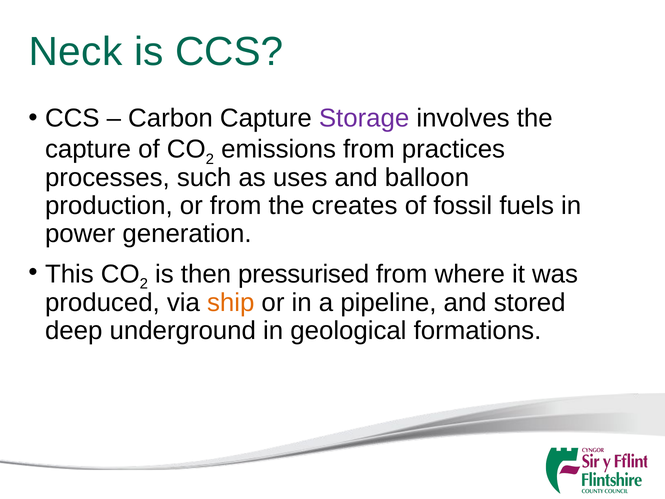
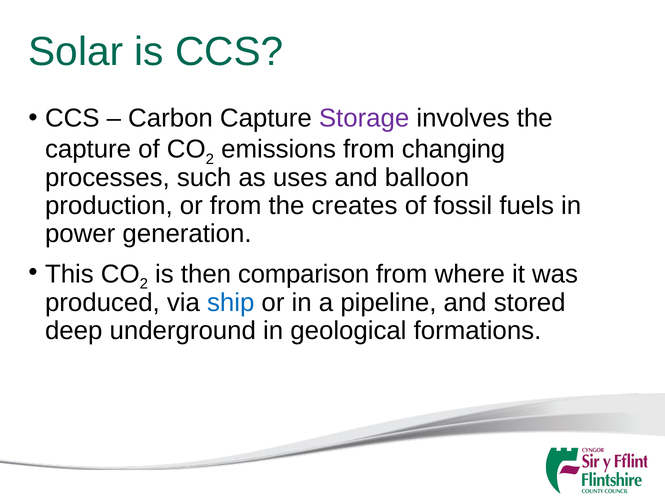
Neck: Neck -> Solar
practices: practices -> changing
pressurised: pressurised -> comparison
ship colour: orange -> blue
